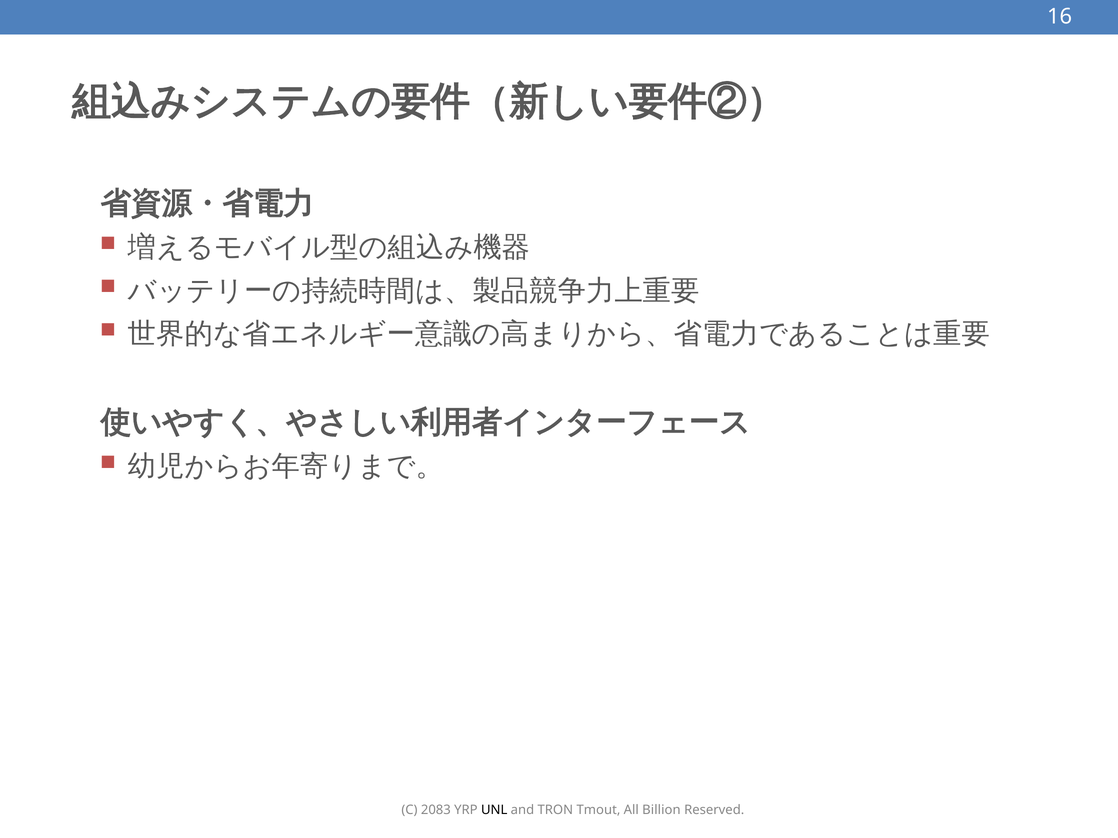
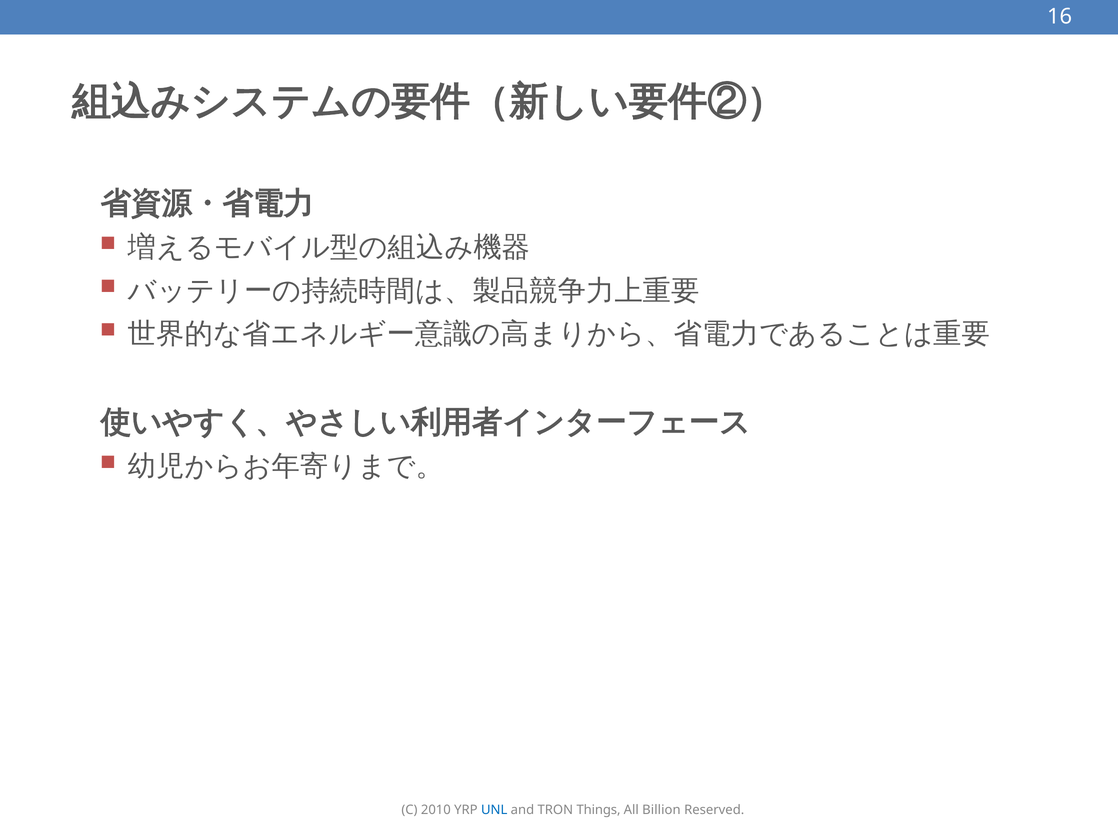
2083: 2083 -> 2010
UNL colour: black -> blue
Tmout: Tmout -> Things
